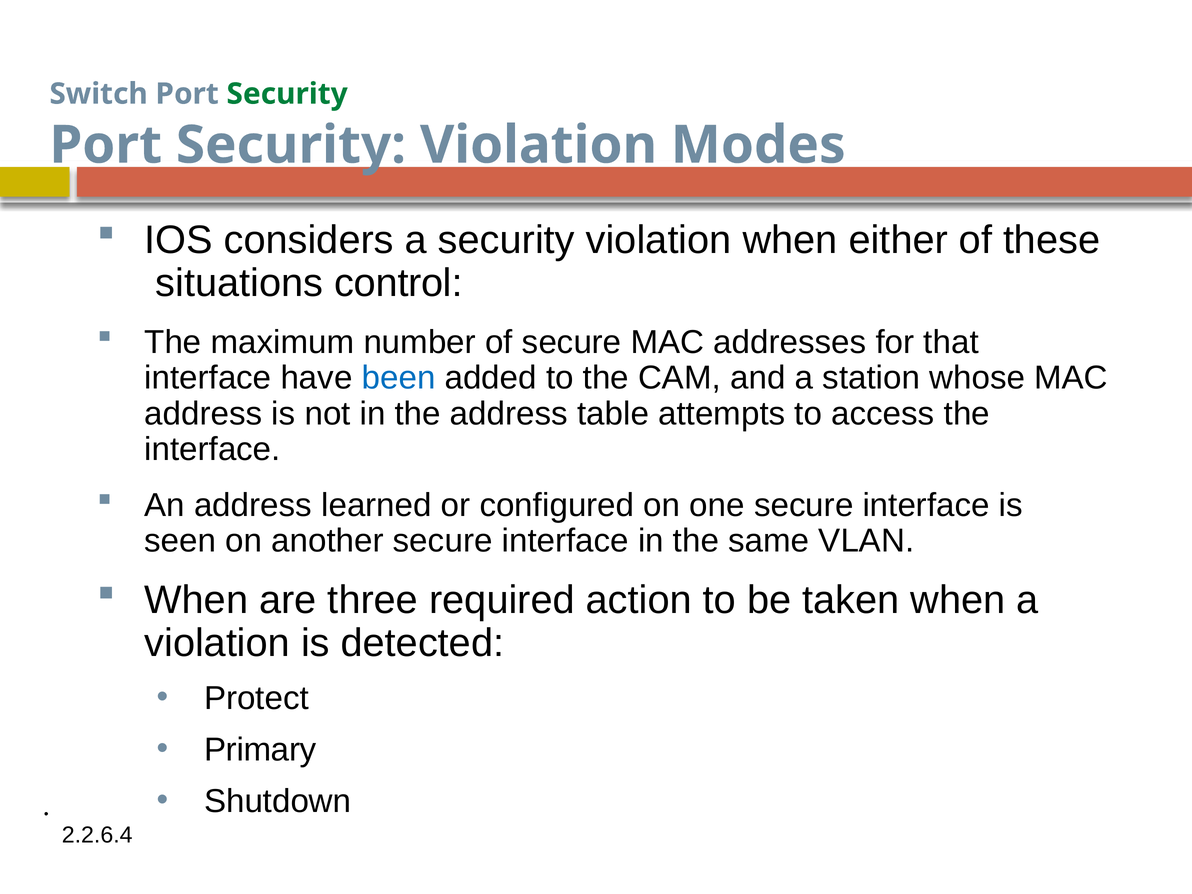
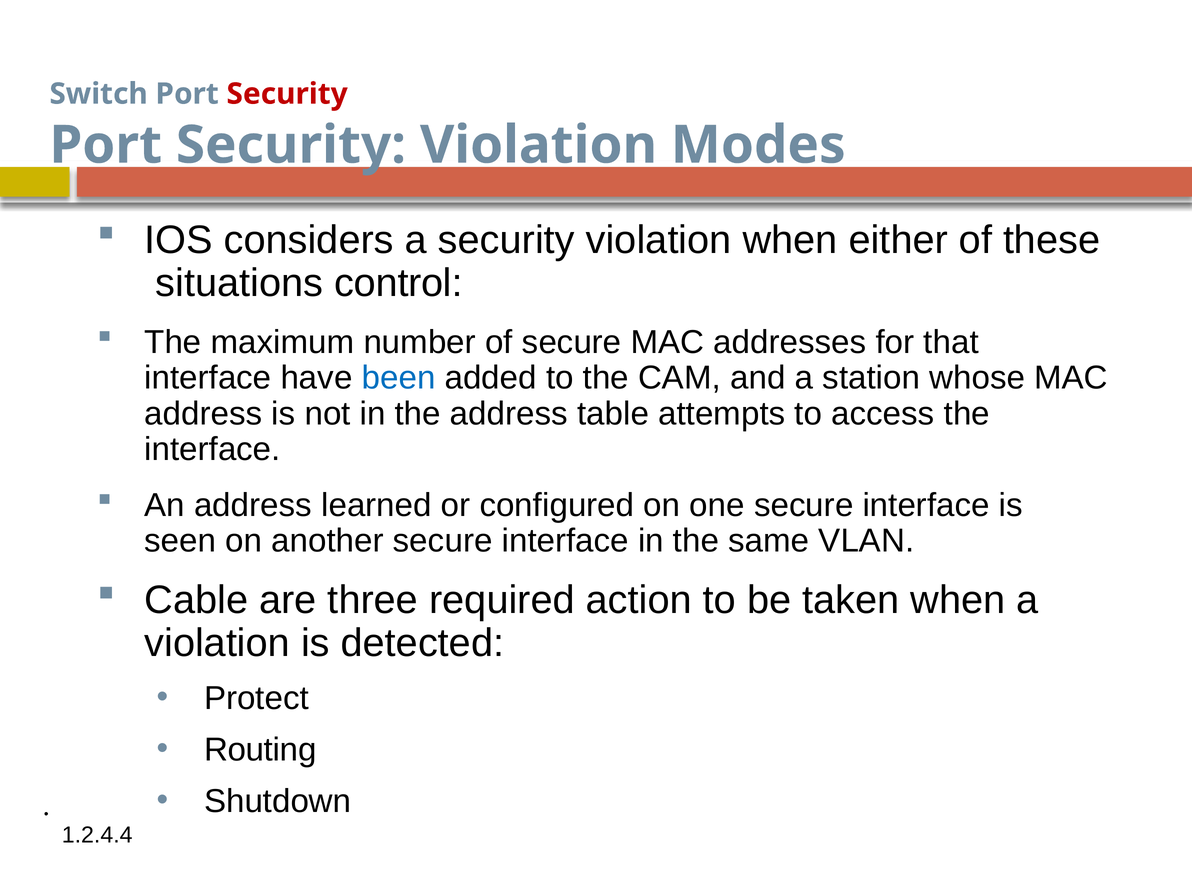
Security at (287, 94) colour: green -> red
When at (196, 600): When -> Cable
Primary: Primary -> Routing
2.2.6.4: 2.2.6.4 -> 1.2.4.4
